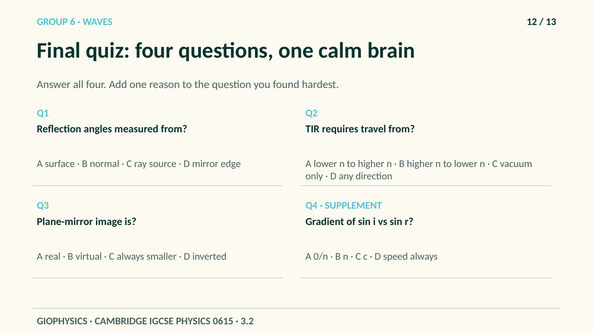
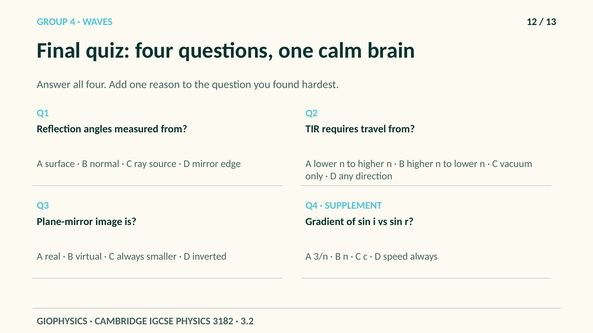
6: 6 -> 4
0/n: 0/n -> 3/n
0615: 0615 -> 3182
